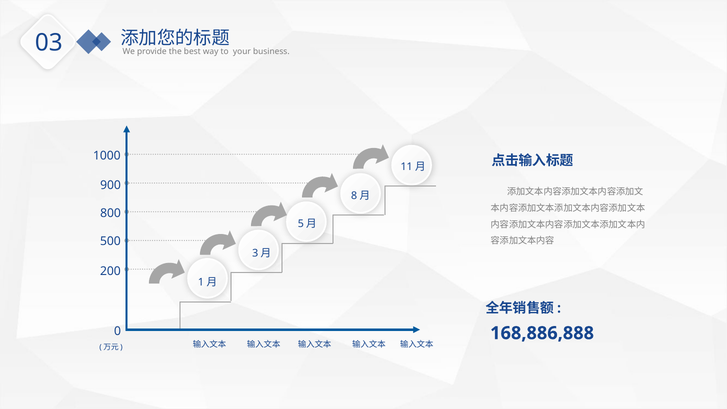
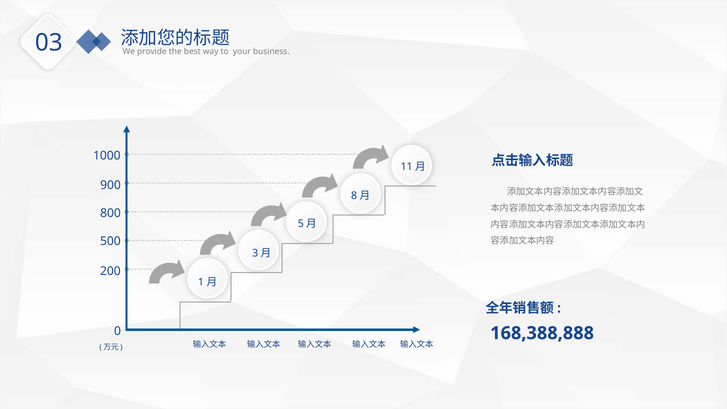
168,886,888: 168,886,888 -> 168,388,888
